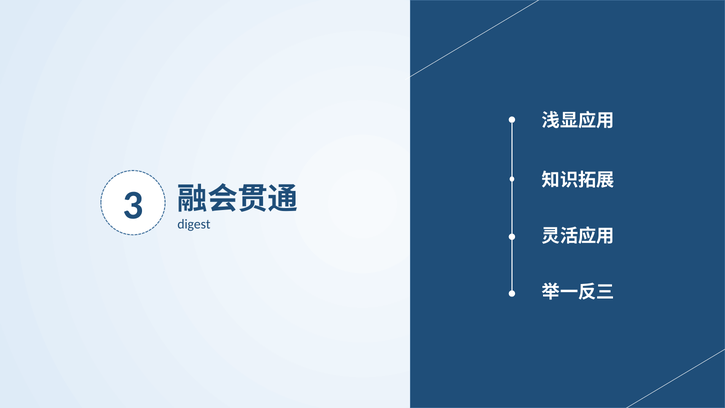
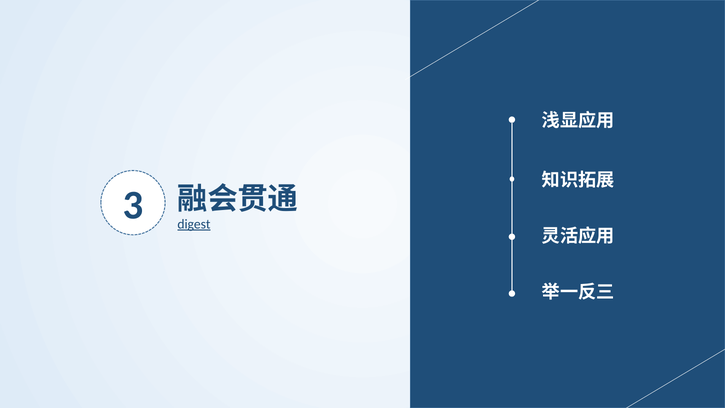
digest underline: none -> present
